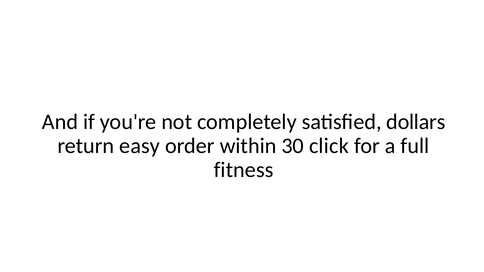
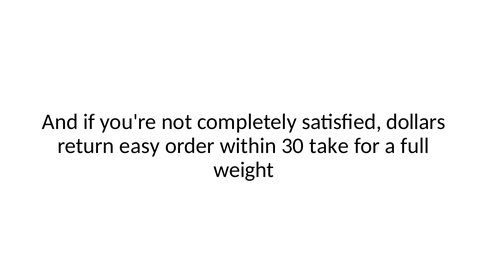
click: click -> take
fitness: fitness -> weight
